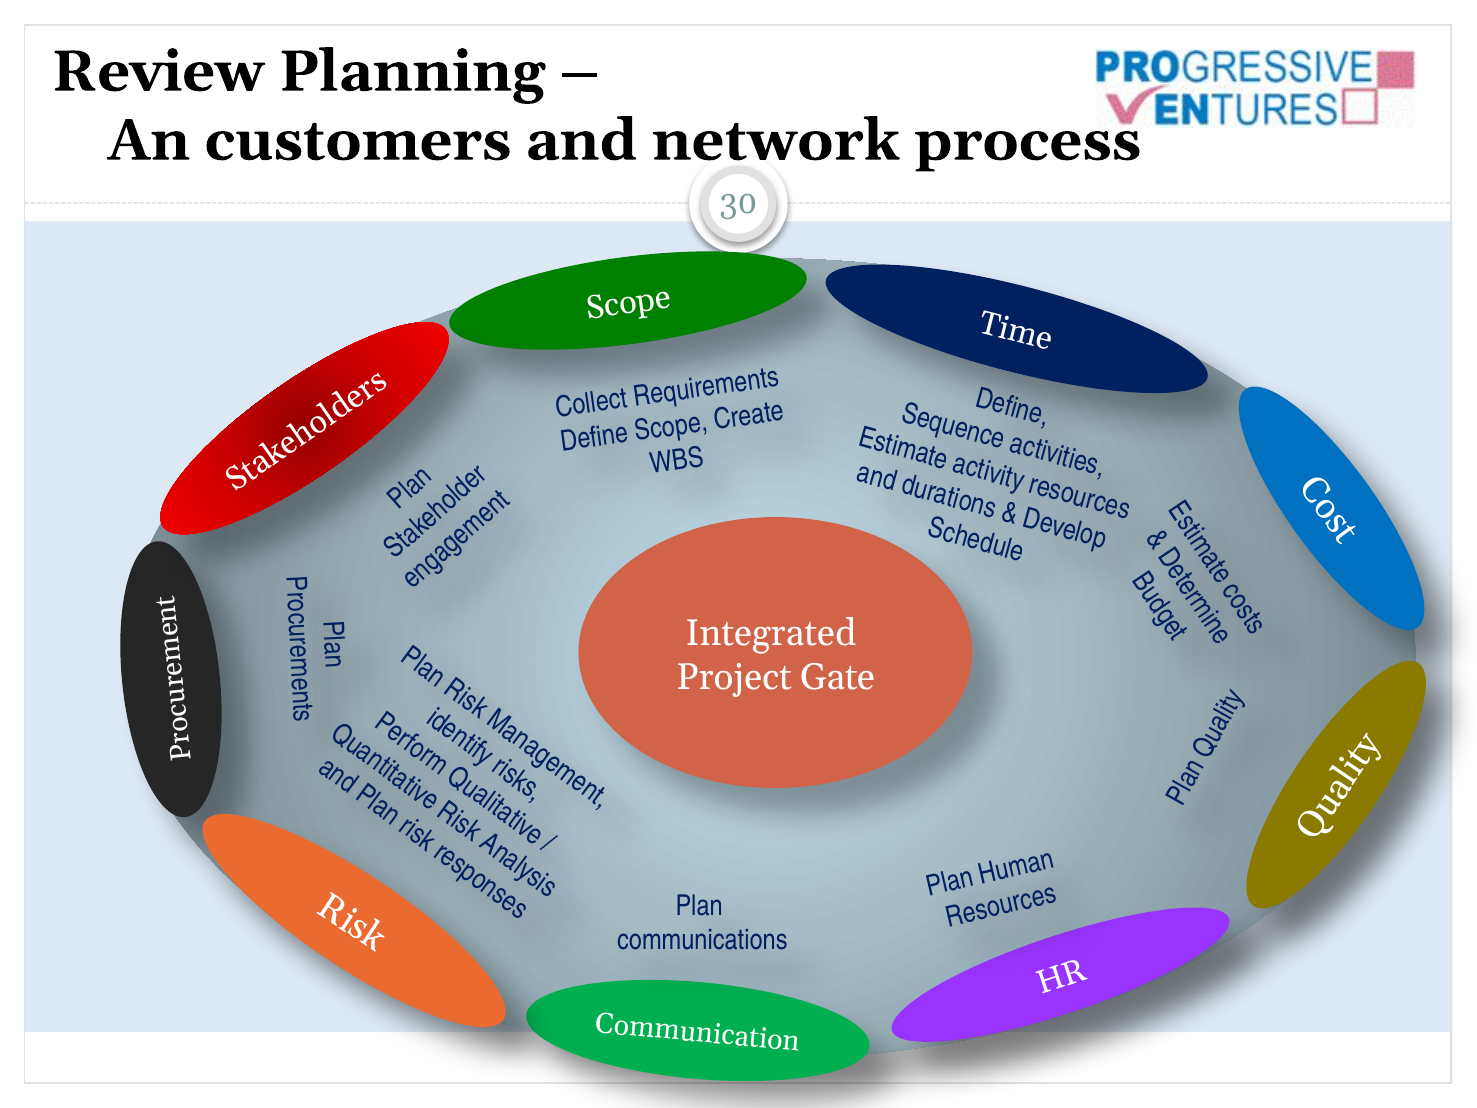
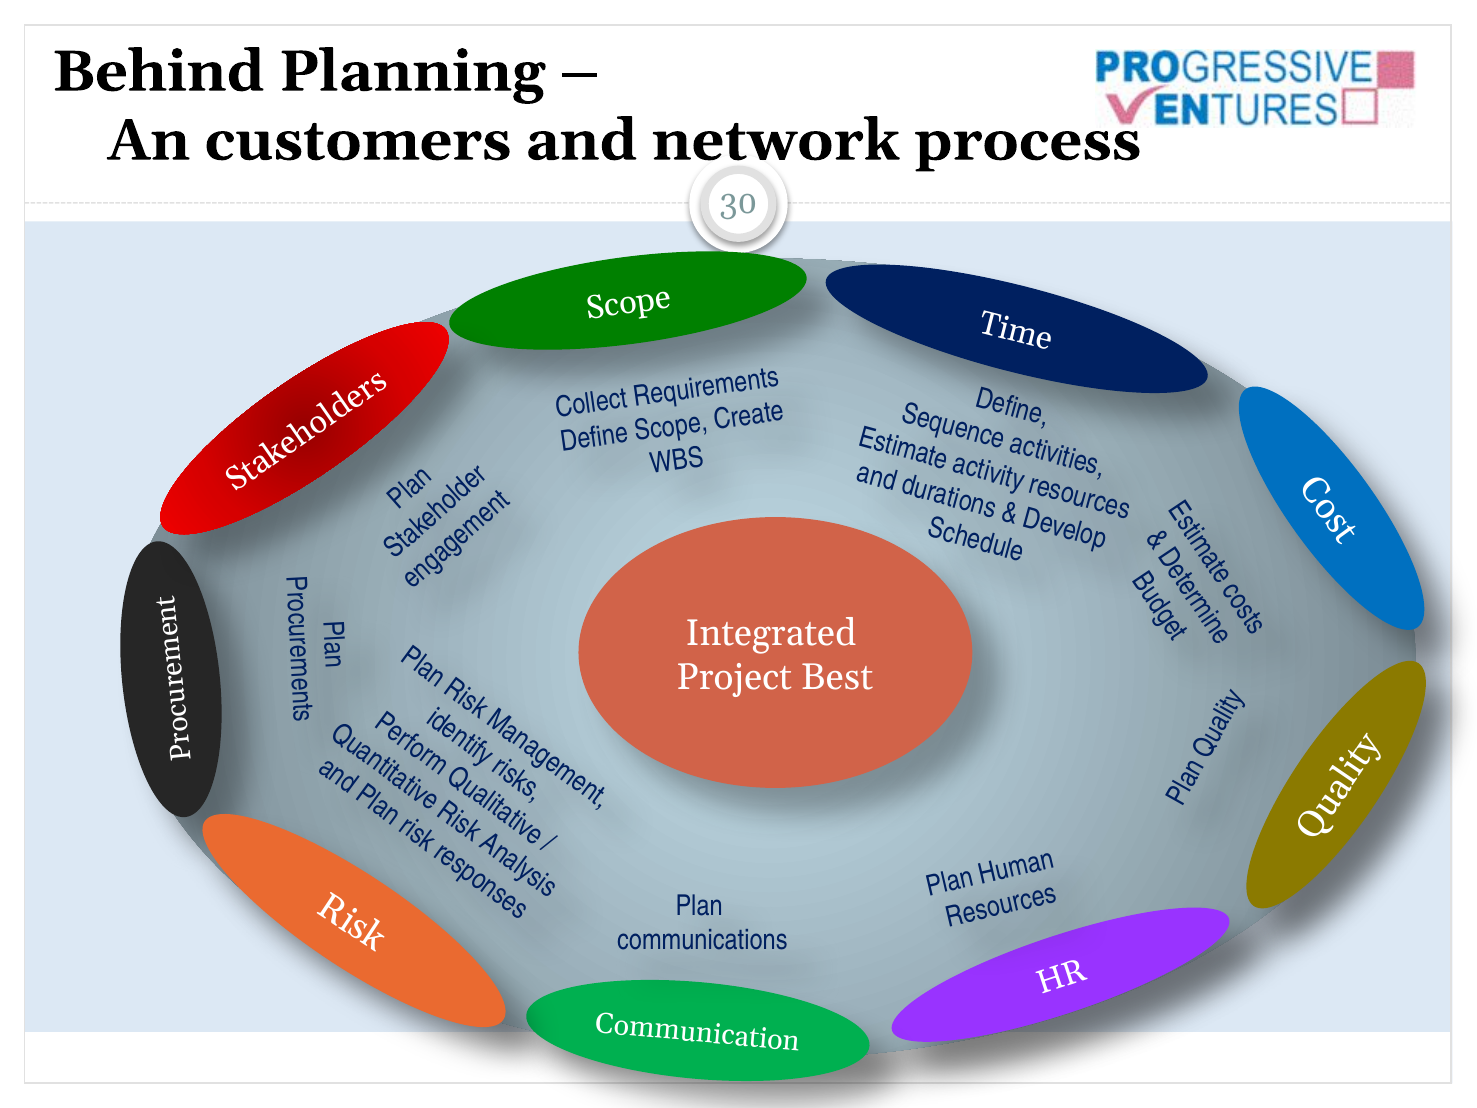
Review: Review -> Behind
Gate: Gate -> Best
